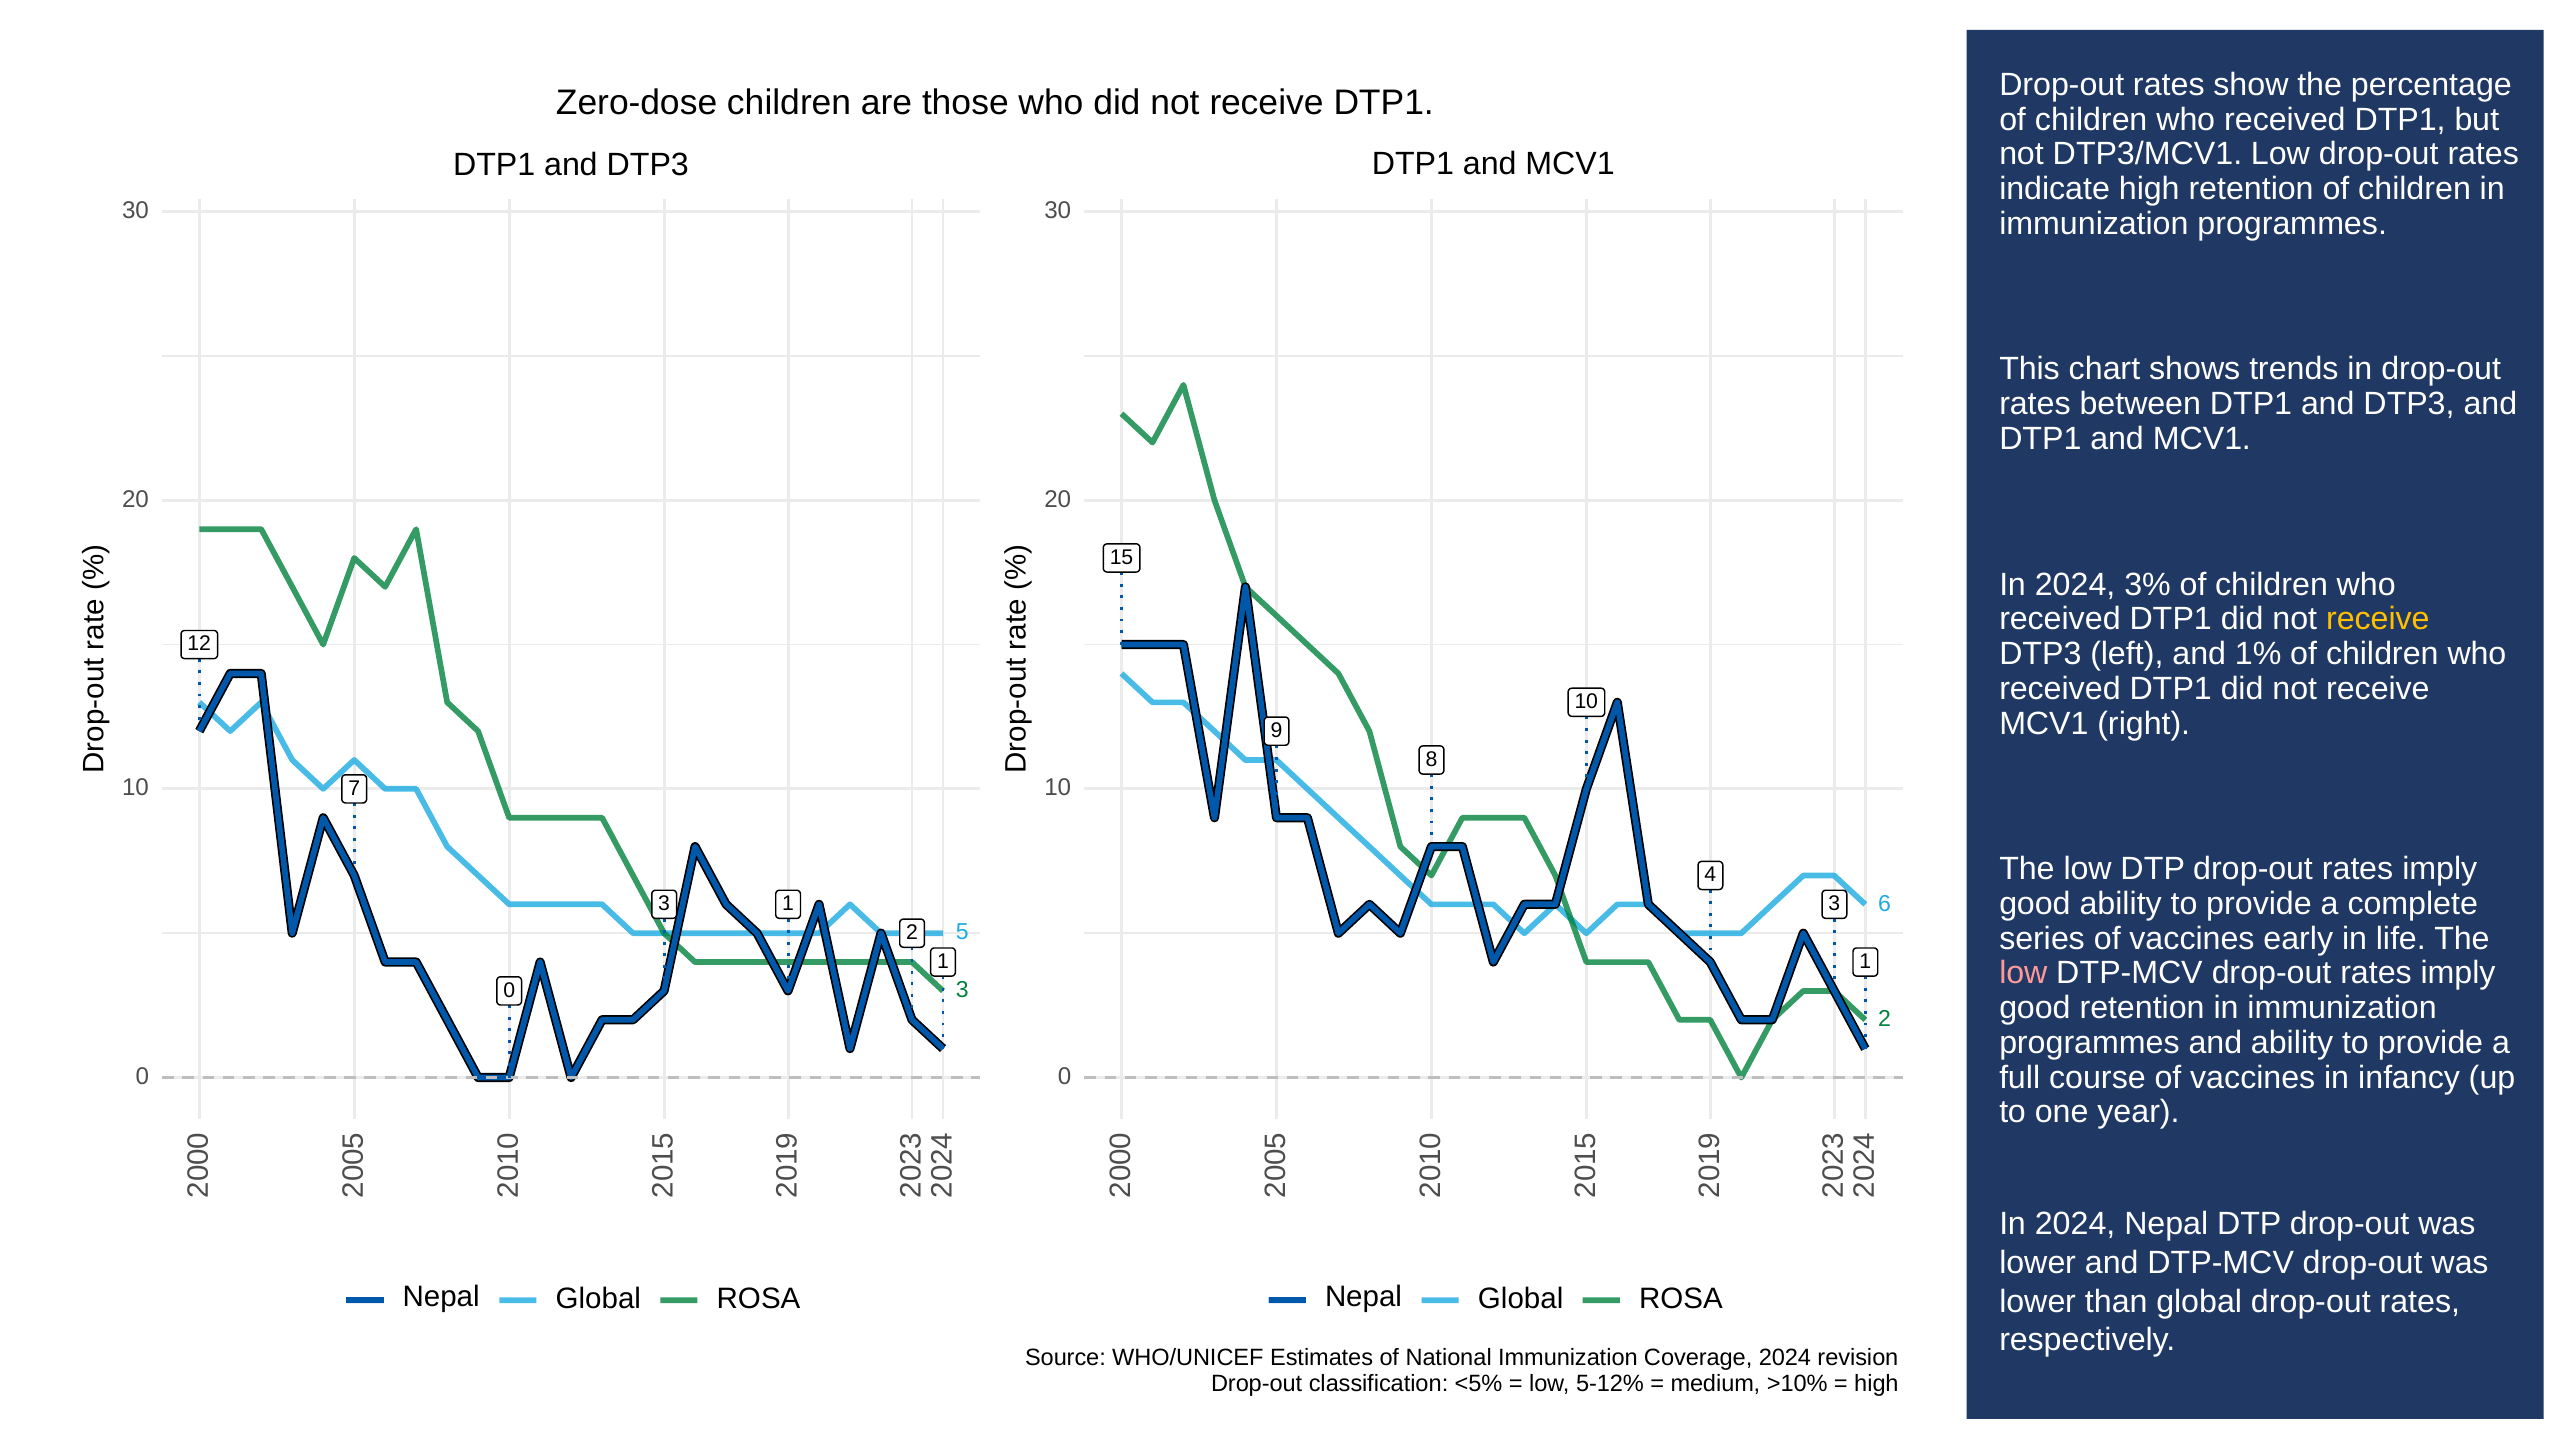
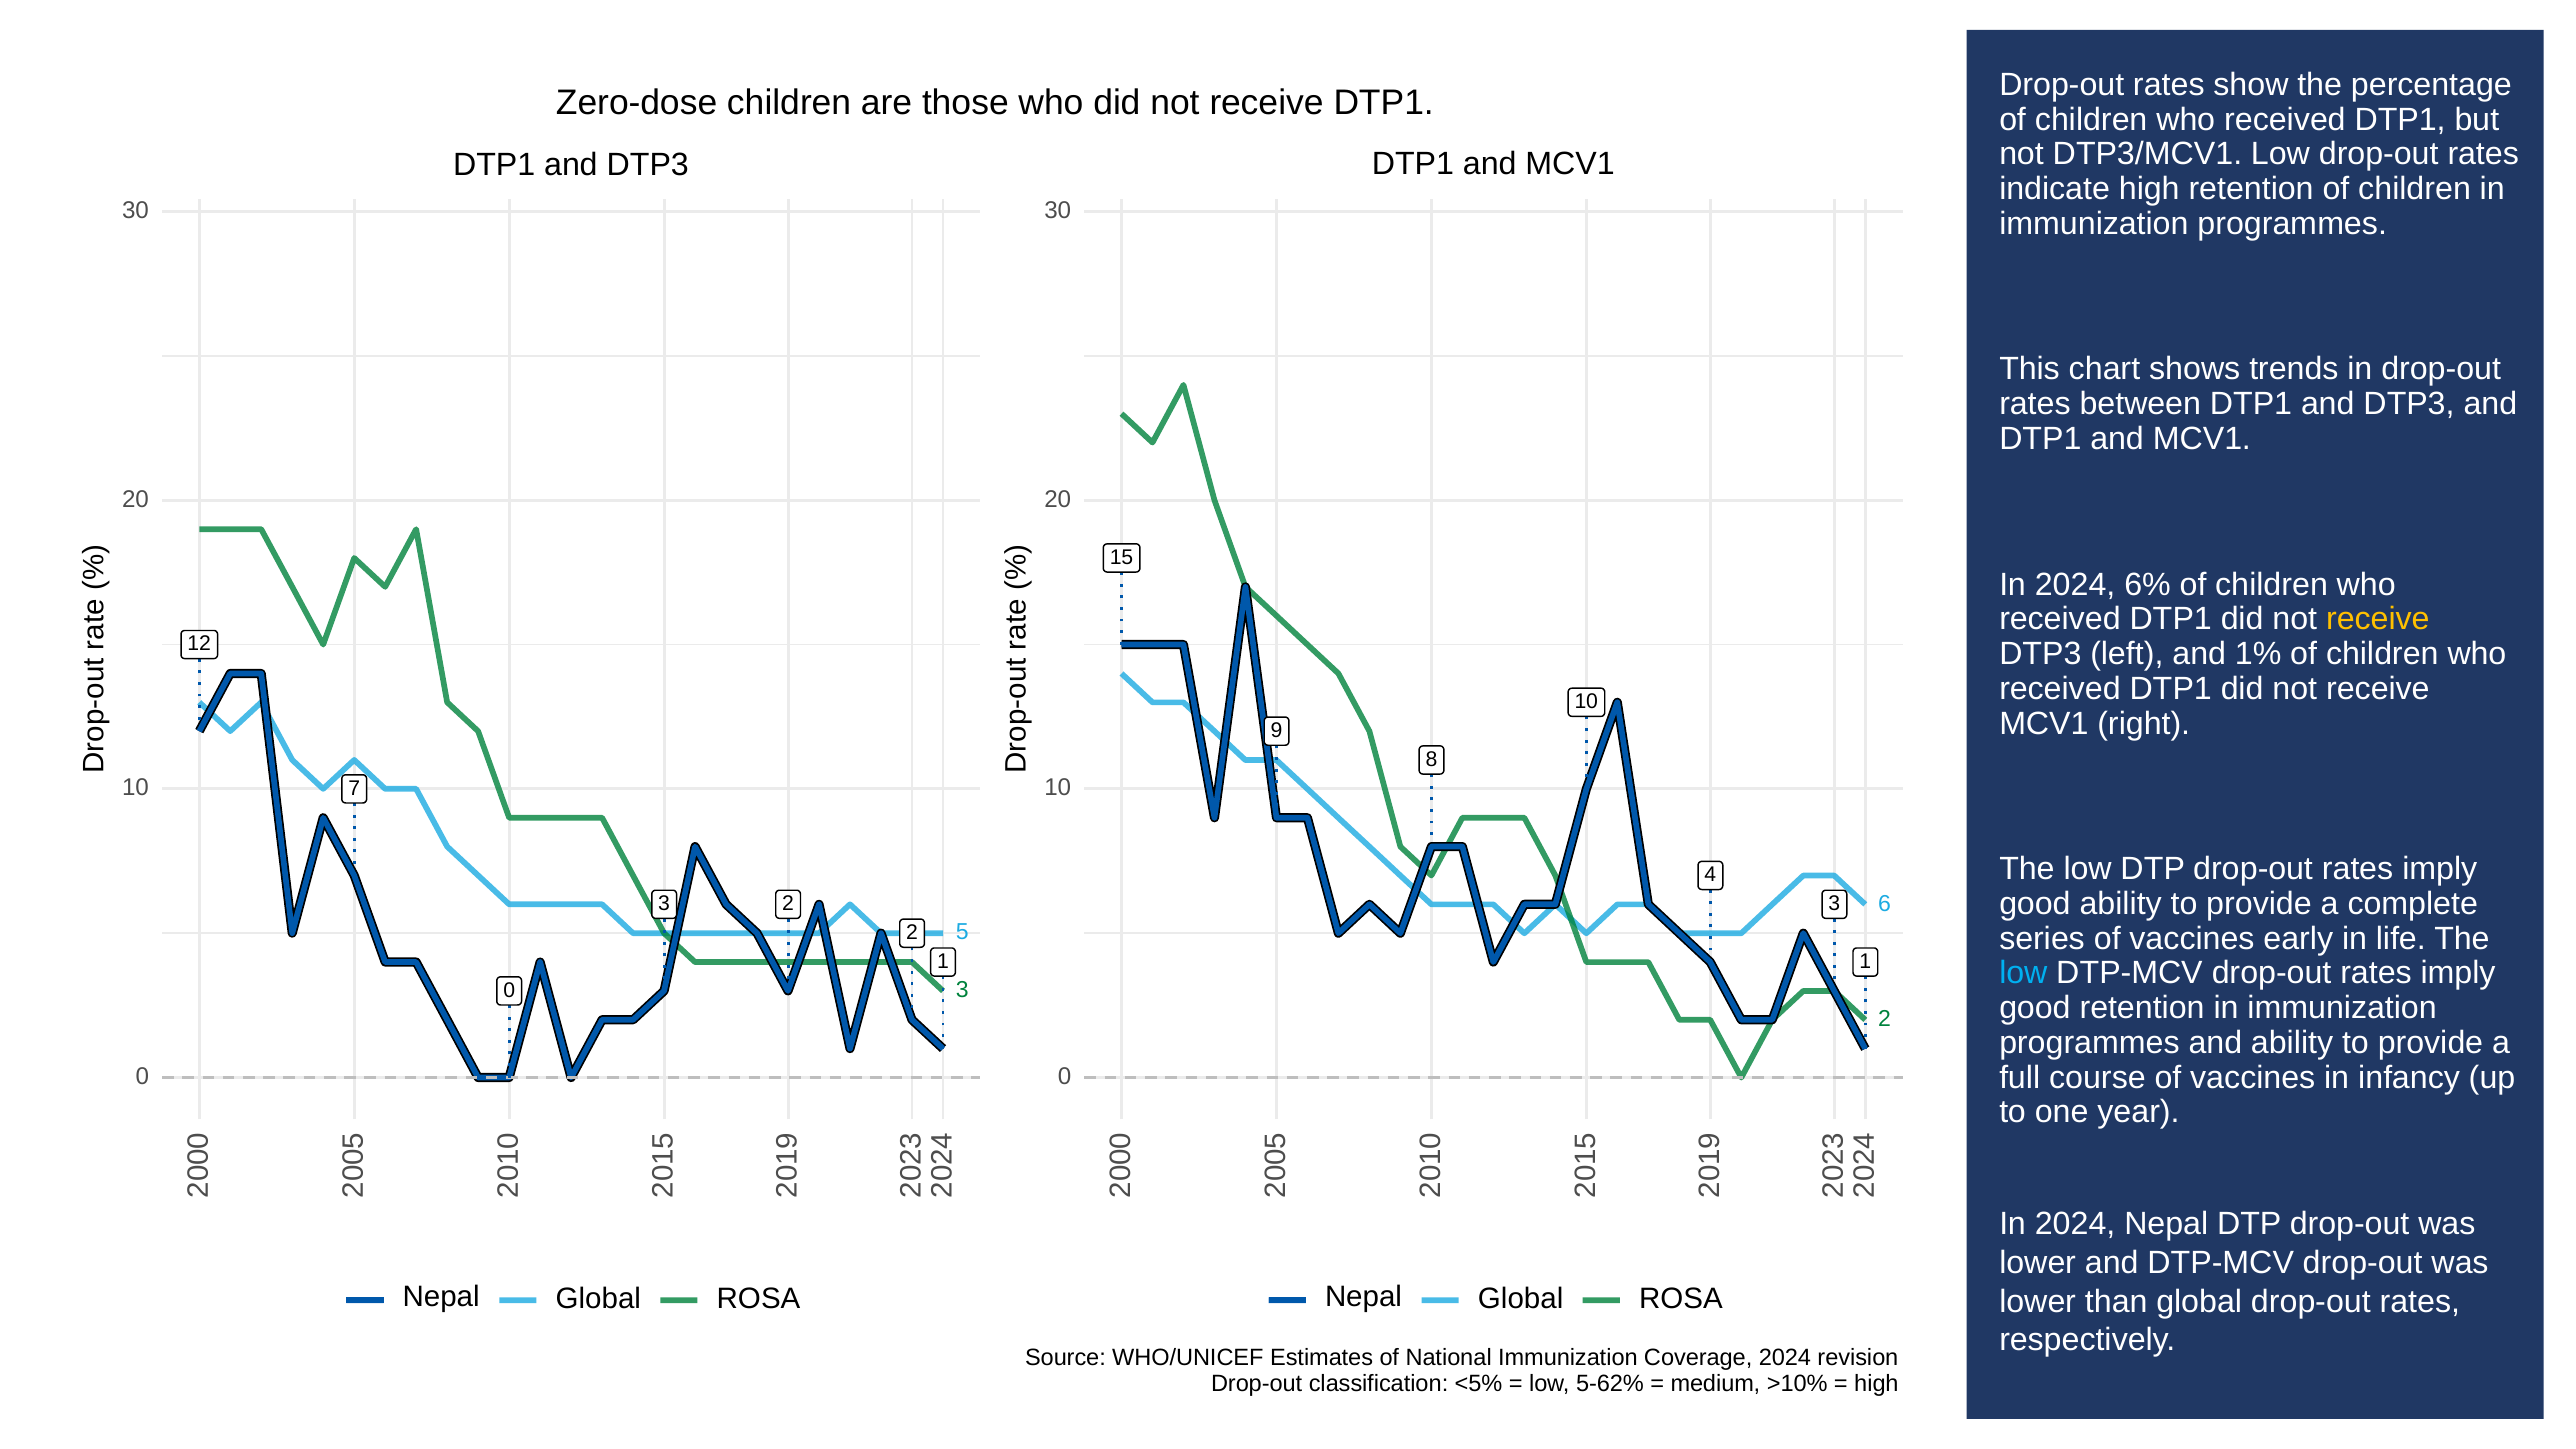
3%: 3% -> 6%
1 at (788, 904): 1 -> 2
low at (2023, 973) colour: pink -> light blue
5-12%: 5-12% -> 5-62%
